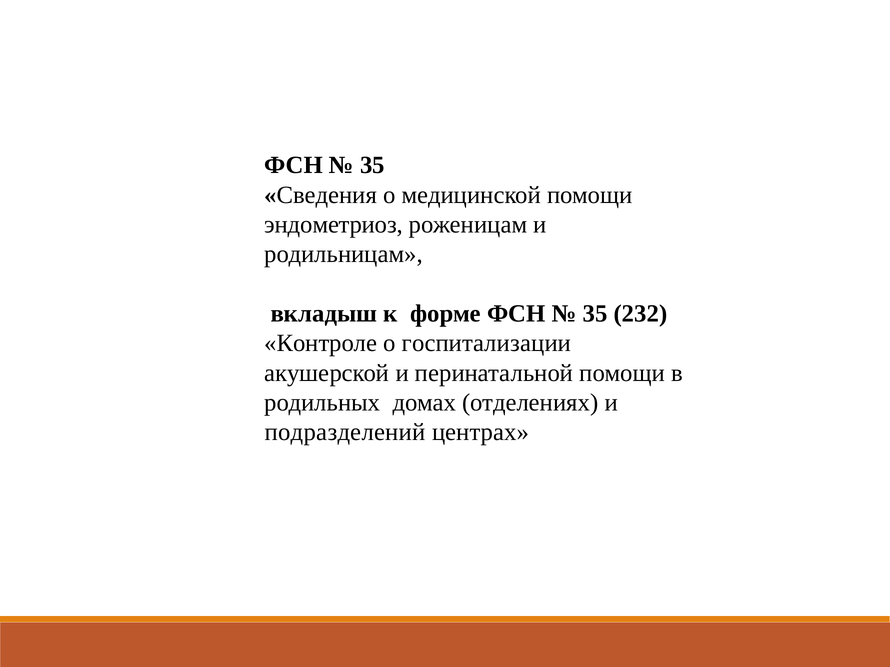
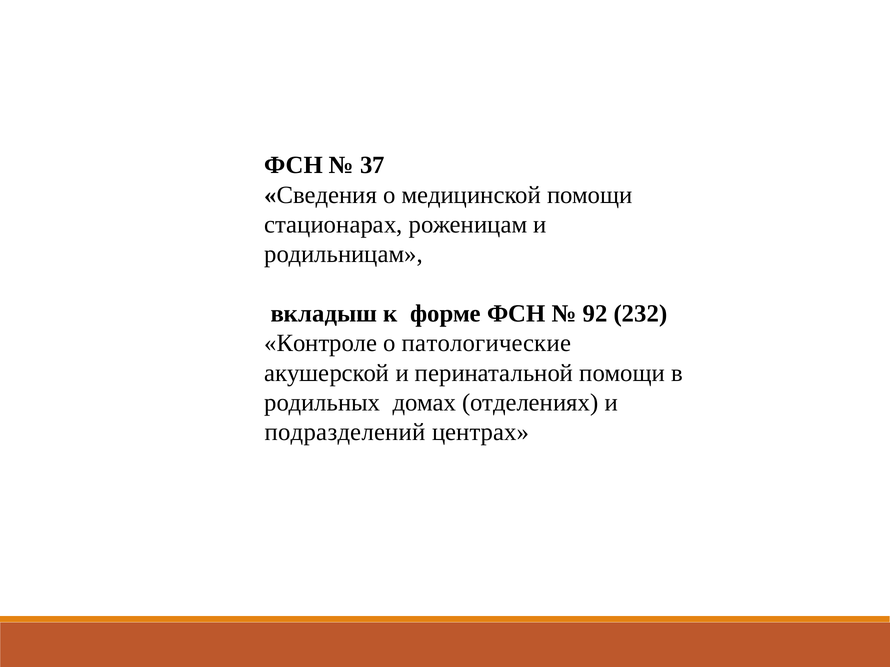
35 at (372, 165): 35 -> 37
эндометриоз: эндометриоз -> стационарах
35 at (595, 314): 35 -> 92
госпитализации: госпитализации -> патологические
